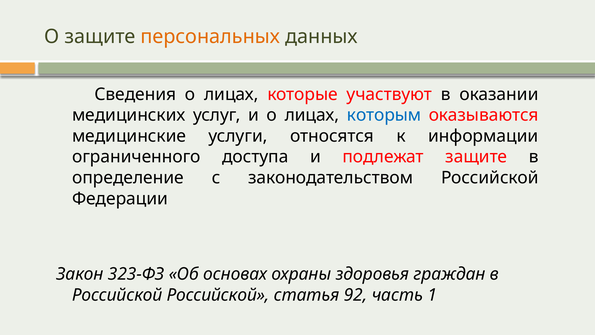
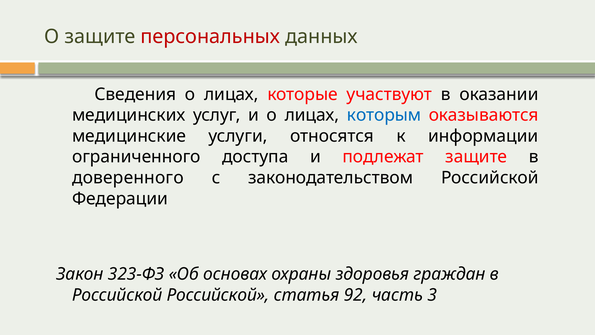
персональных colour: orange -> red
определение: определение -> доверенного
1: 1 -> 3
